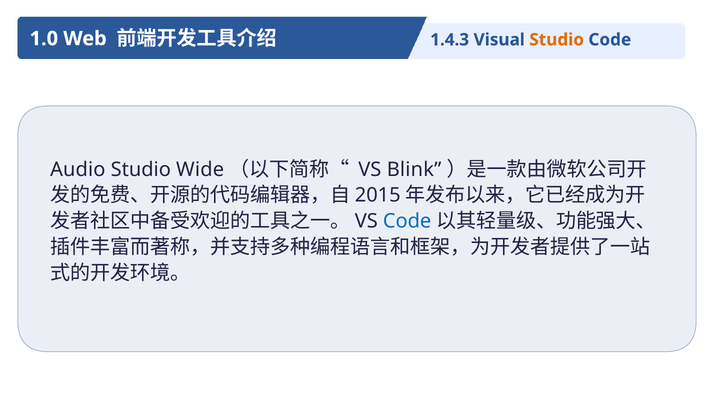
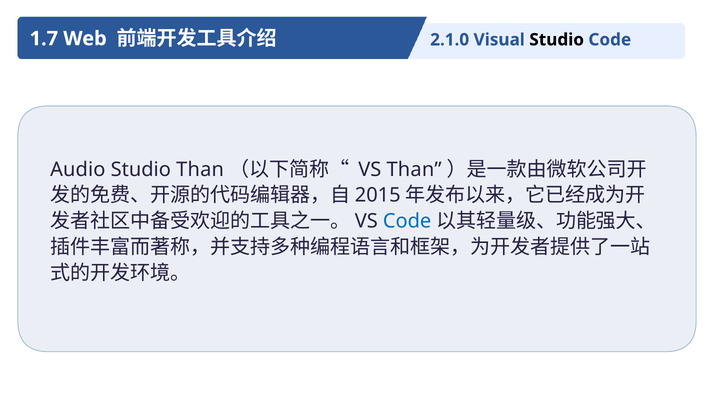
1.0: 1.0 -> 1.7
1.4.3: 1.4.3 -> 2.1.0
Studio at (557, 40) colour: orange -> black
Studio Wide: Wide -> Than
VS Blink: Blink -> Than
